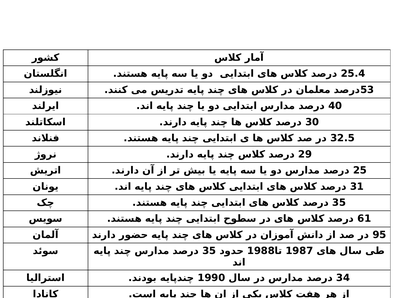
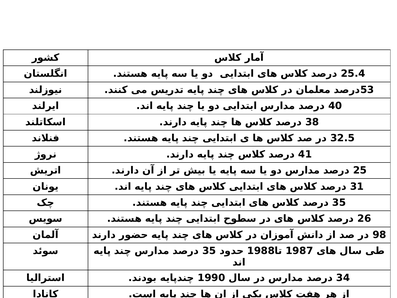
30: 30 -> 38
29: 29 -> 41
61: 61 -> 26
95: 95 -> 98
